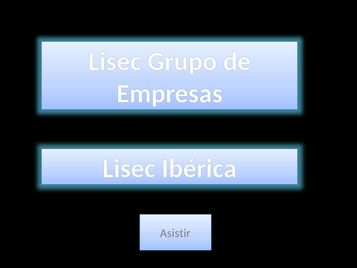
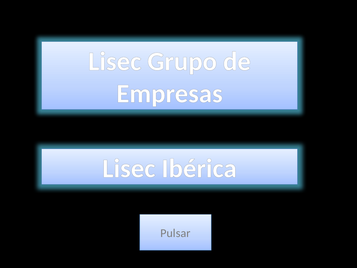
Asistir: Asistir -> Pulsar
